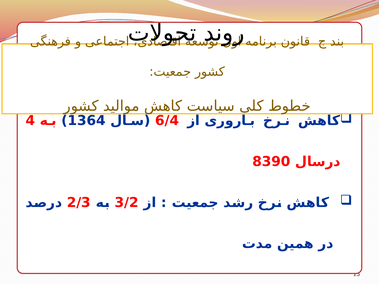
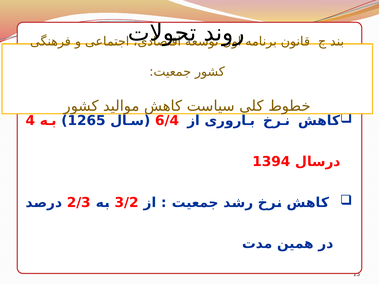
1364: 1364 -> 1265
8390: 8390 -> 1394
